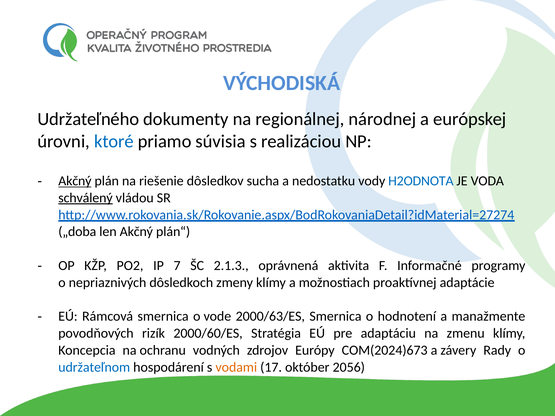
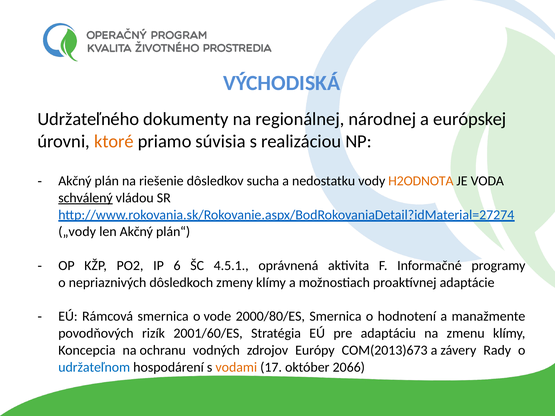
ktoré colour: blue -> orange
Akčný at (75, 181) underline: present -> none
H2ODNOTA colour: blue -> orange
„doba: „doba -> „vody
7: 7 -> 6
2.1.3: 2.1.3 -> 4.5.1
2000/63/ES: 2000/63/ES -> 2000/80/ES
2000/60/ES: 2000/60/ES -> 2001/60/ES
COM(2024)673: COM(2024)673 -> COM(2013)673
2056: 2056 -> 2066
